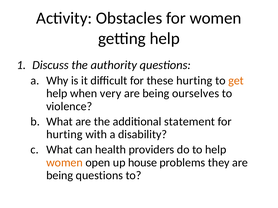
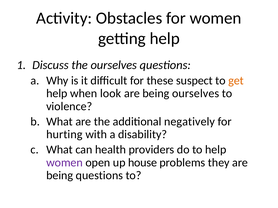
the authority: authority -> ourselves
these hurting: hurting -> suspect
very: very -> look
statement: statement -> negatively
women at (64, 163) colour: orange -> purple
